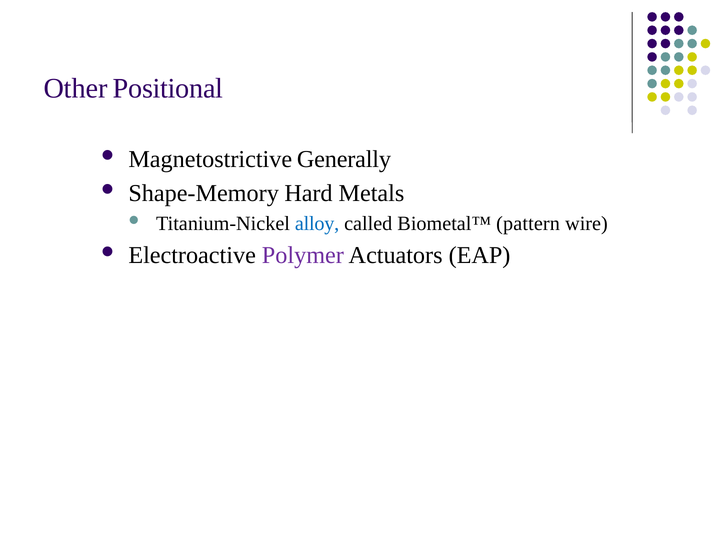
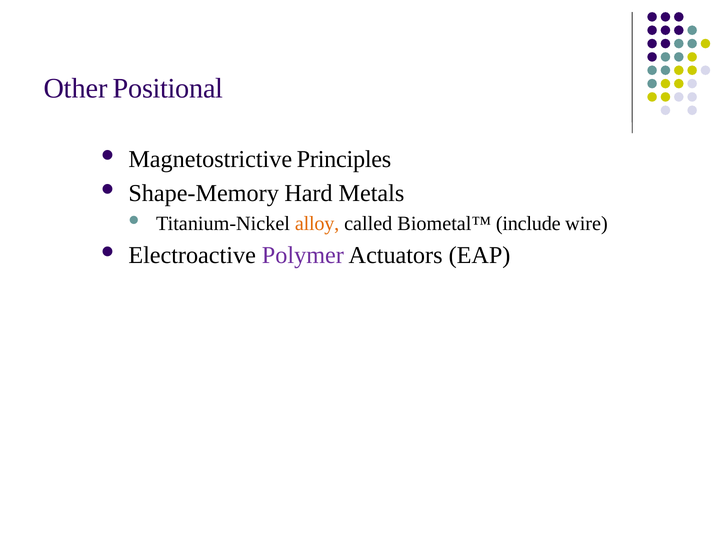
Generally: Generally -> Principles
alloy colour: blue -> orange
pattern: pattern -> include
